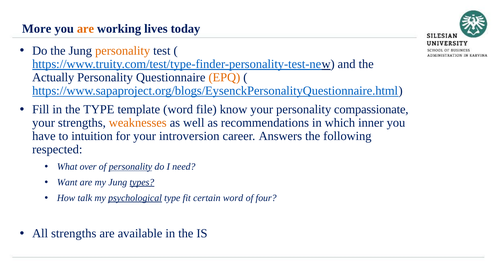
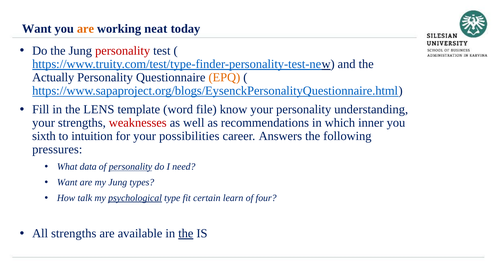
More at (37, 29): More -> Want
lives: lives -> neat
personality at (123, 51) colour: orange -> red
the TYPE: TYPE -> LENS
compassionate: compassionate -> understanding
weaknesses colour: orange -> red
have: have -> sixth
introversion: introversion -> possibilities
respected: respected -> pressures
over: over -> data
types underline: present -> none
certain word: word -> learn
the at (186, 233) underline: none -> present
